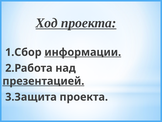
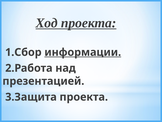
презентацией underline: present -> none
